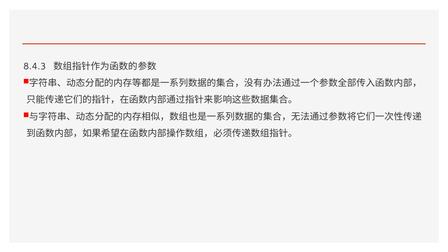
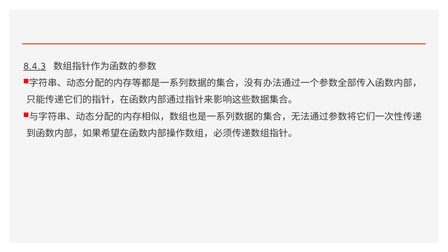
8.4.3 underline: none -> present
